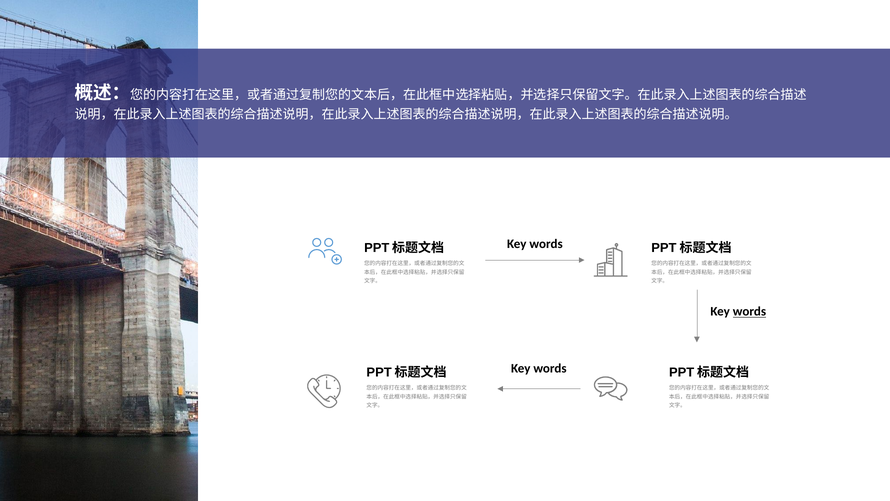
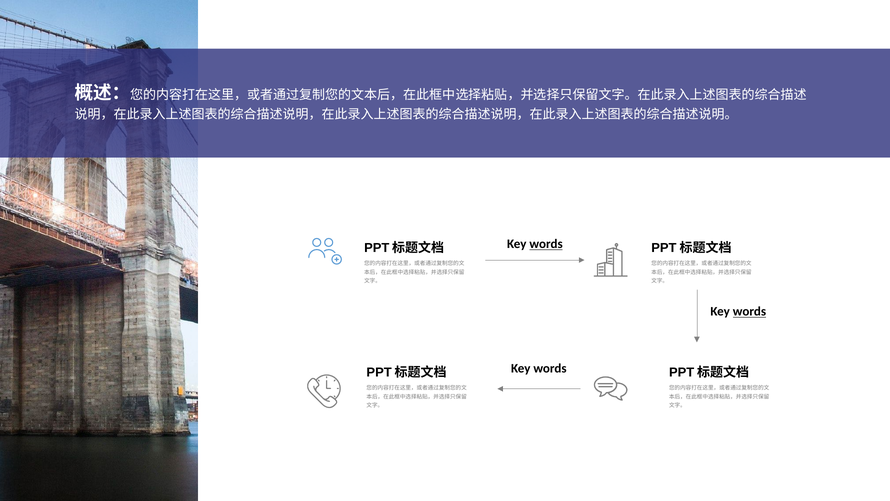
words at (546, 244) underline: none -> present
